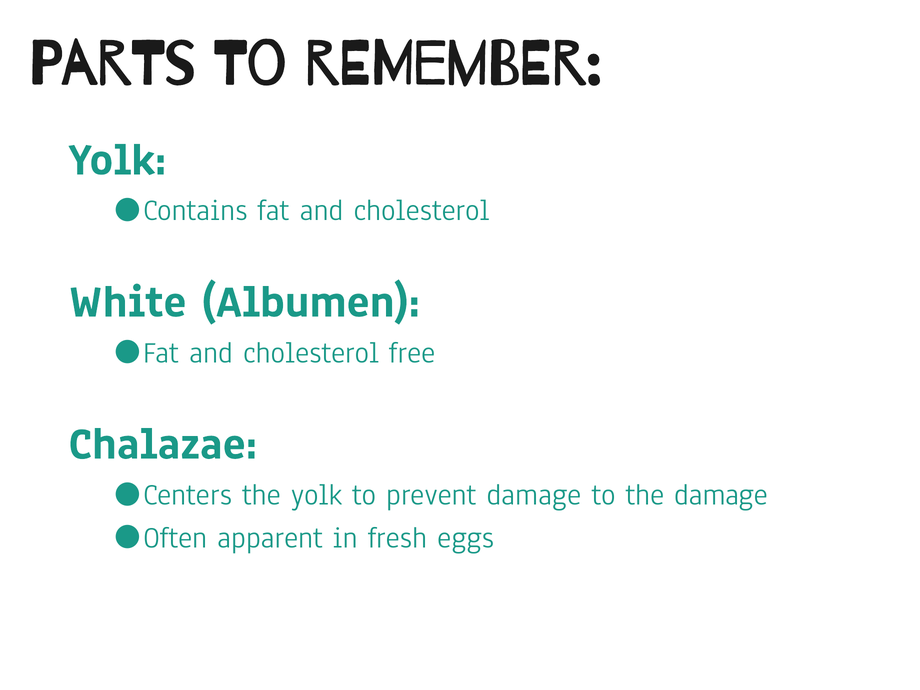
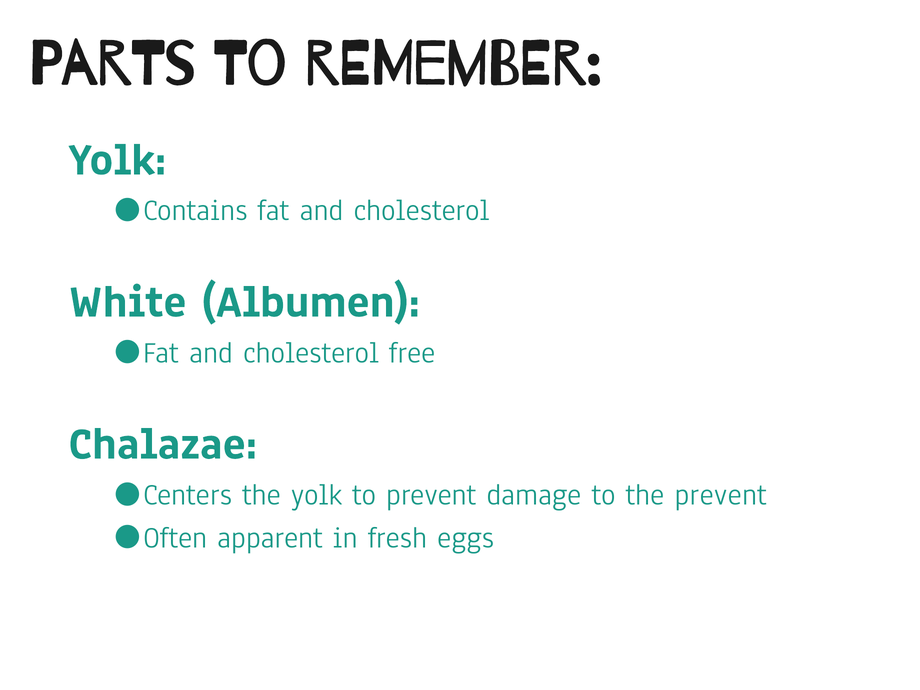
the damage: damage -> prevent
